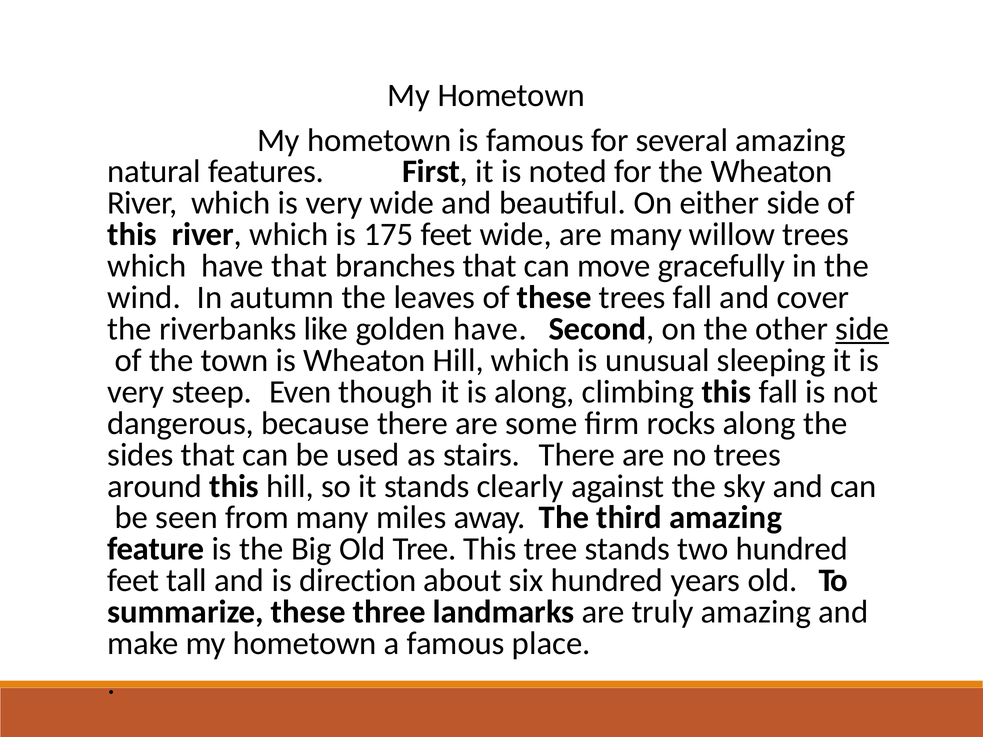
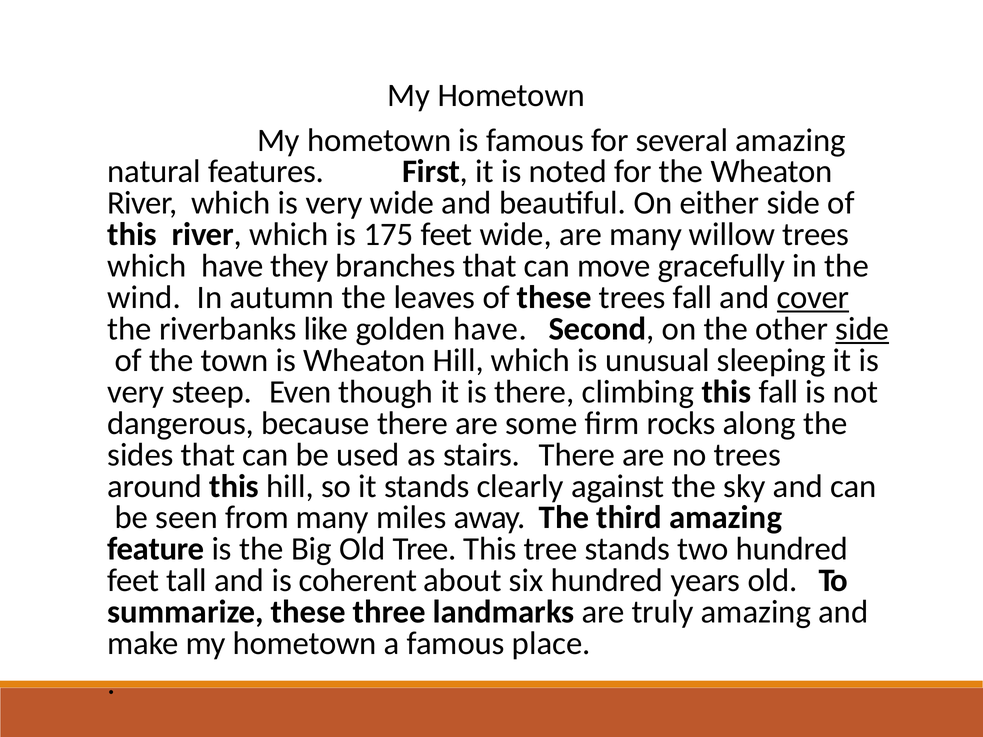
have that: that -> they
cover underline: none -> present
is along: along -> there
direction: direction -> coherent
